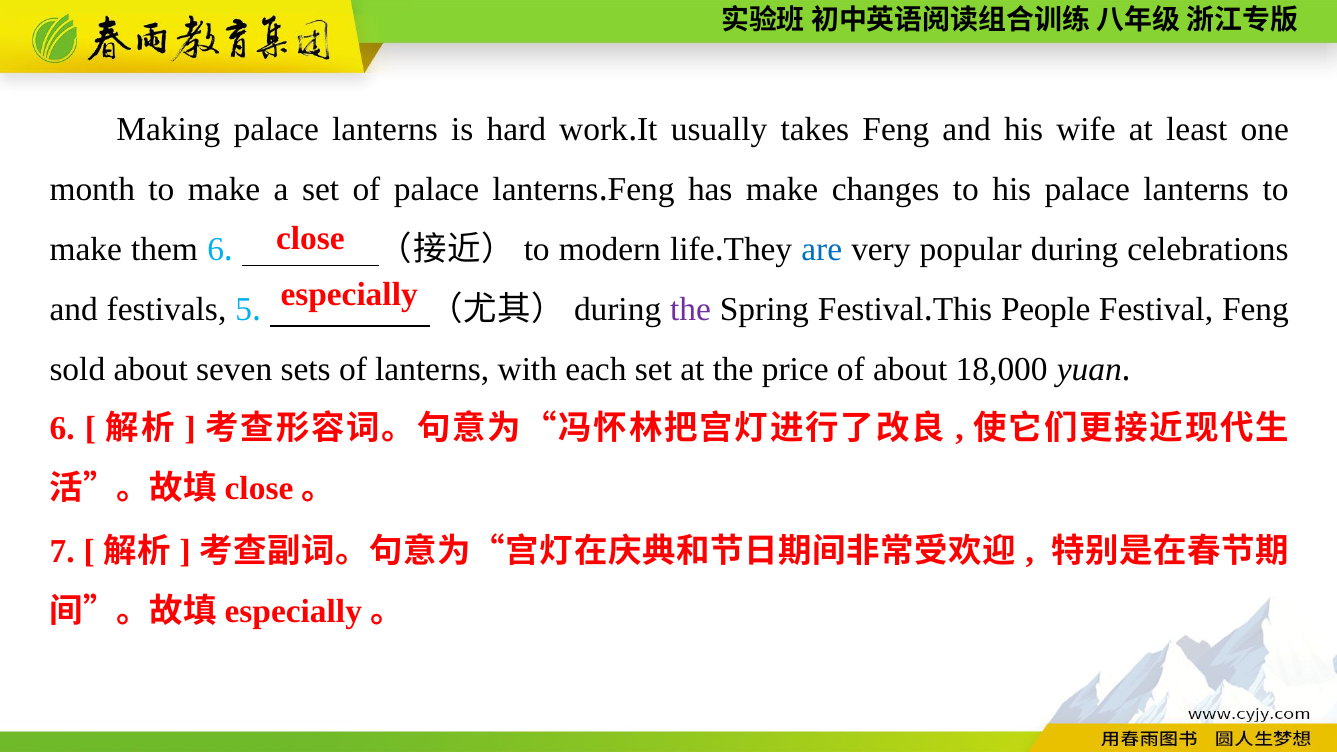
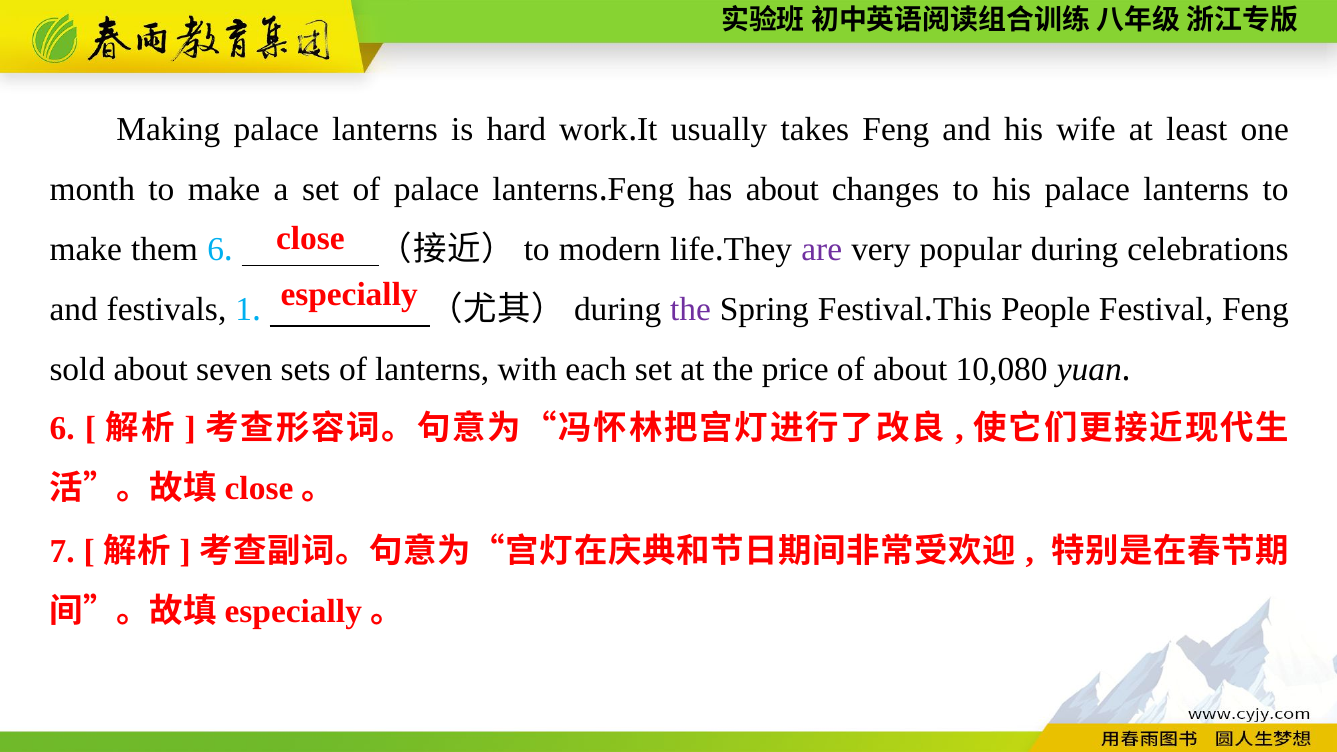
has make: make -> about
are colour: blue -> purple
5: 5 -> 1
18,000: 18,000 -> 10,080
